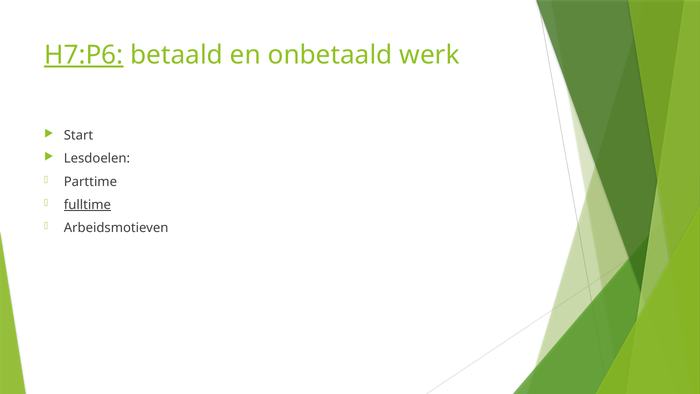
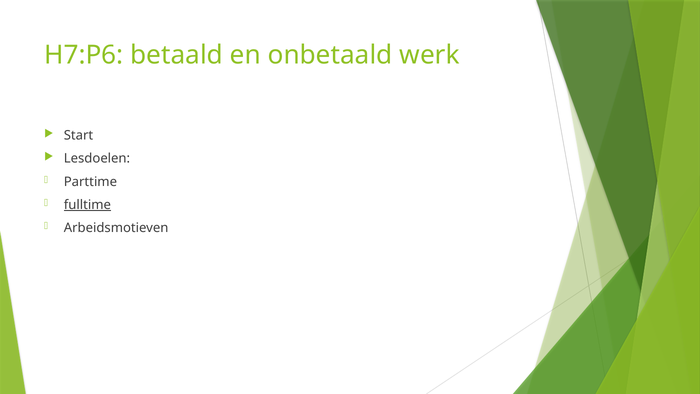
H7:P6 underline: present -> none
